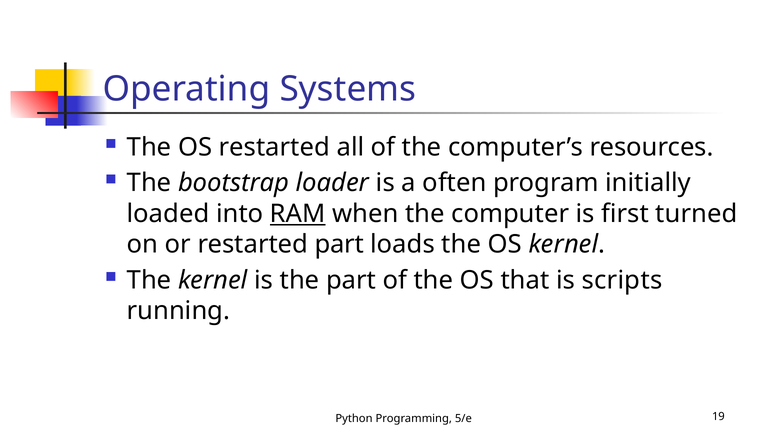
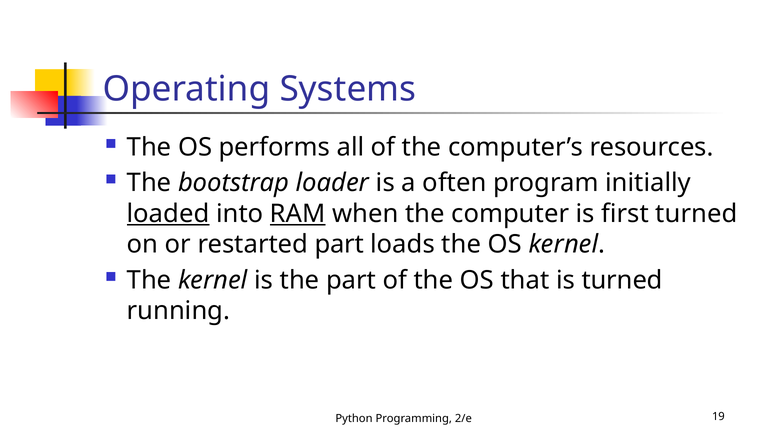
OS restarted: restarted -> performs
loaded underline: none -> present
is scripts: scripts -> turned
5/e: 5/e -> 2/e
